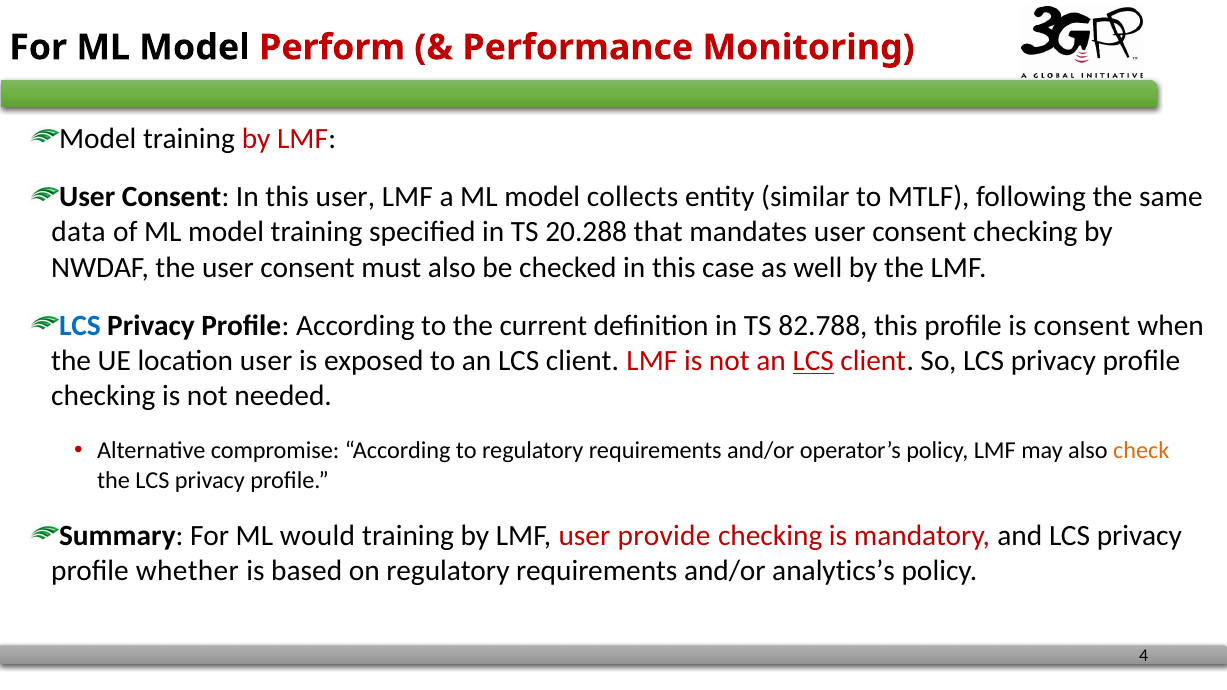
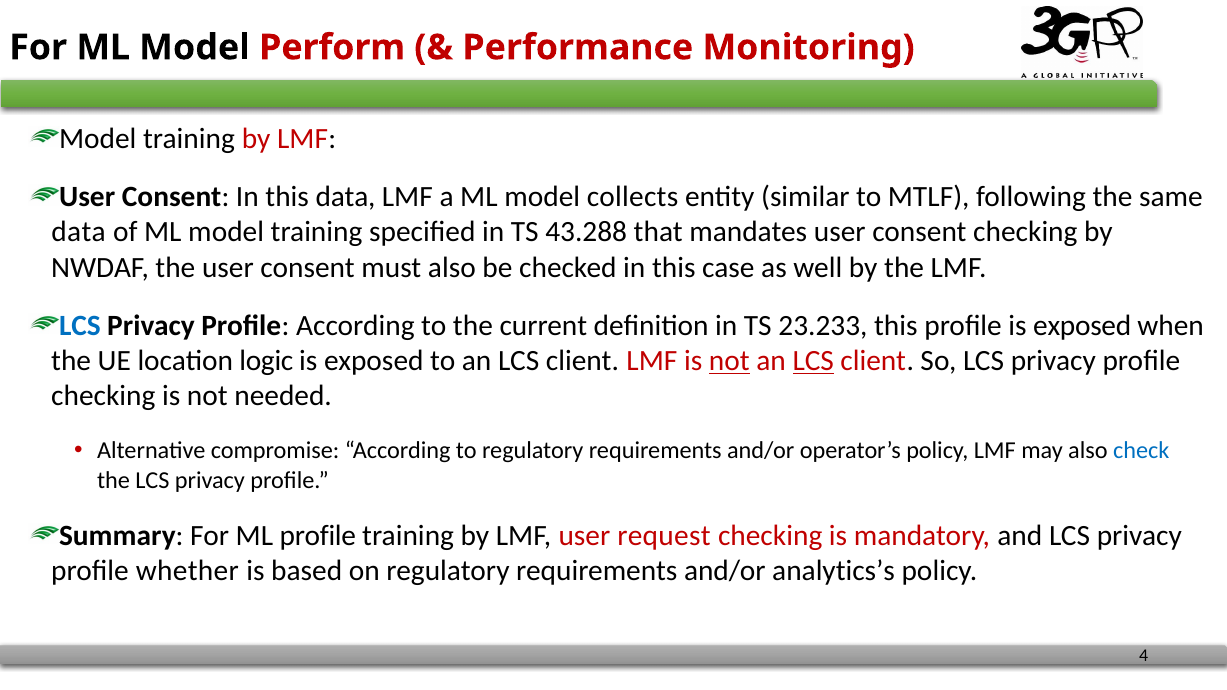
this user: user -> data
20.288: 20.288 -> 43.288
82.788: 82.788 -> 23.233
profile is consent: consent -> exposed
location user: user -> logic
not at (729, 361) underline: none -> present
check colour: orange -> blue
ML would: would -> profile
provide: provide -> request
